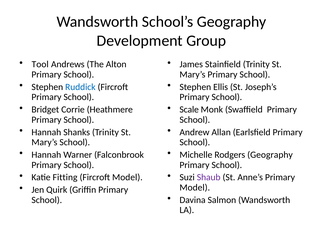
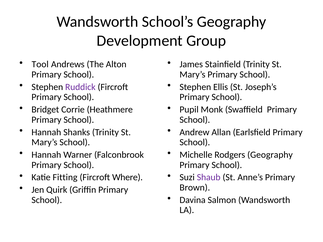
Ruddick colour: blue -> purple
Scale: Scale -> Pupil
Fircroft Model: Model -> Where
Model at (195, 188): Model -> Brown
